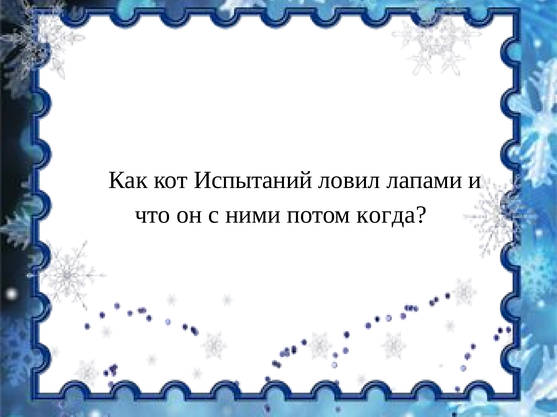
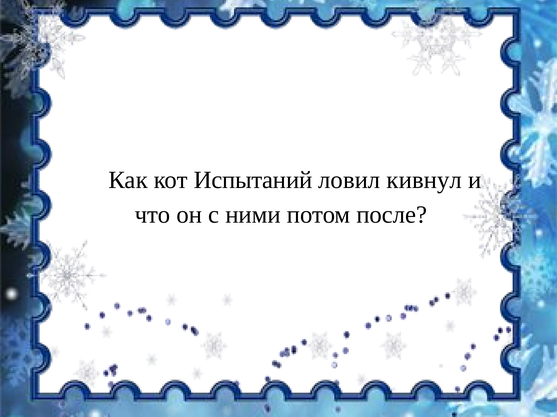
лапами: лапами -> кивнул
когда: когда -> после
